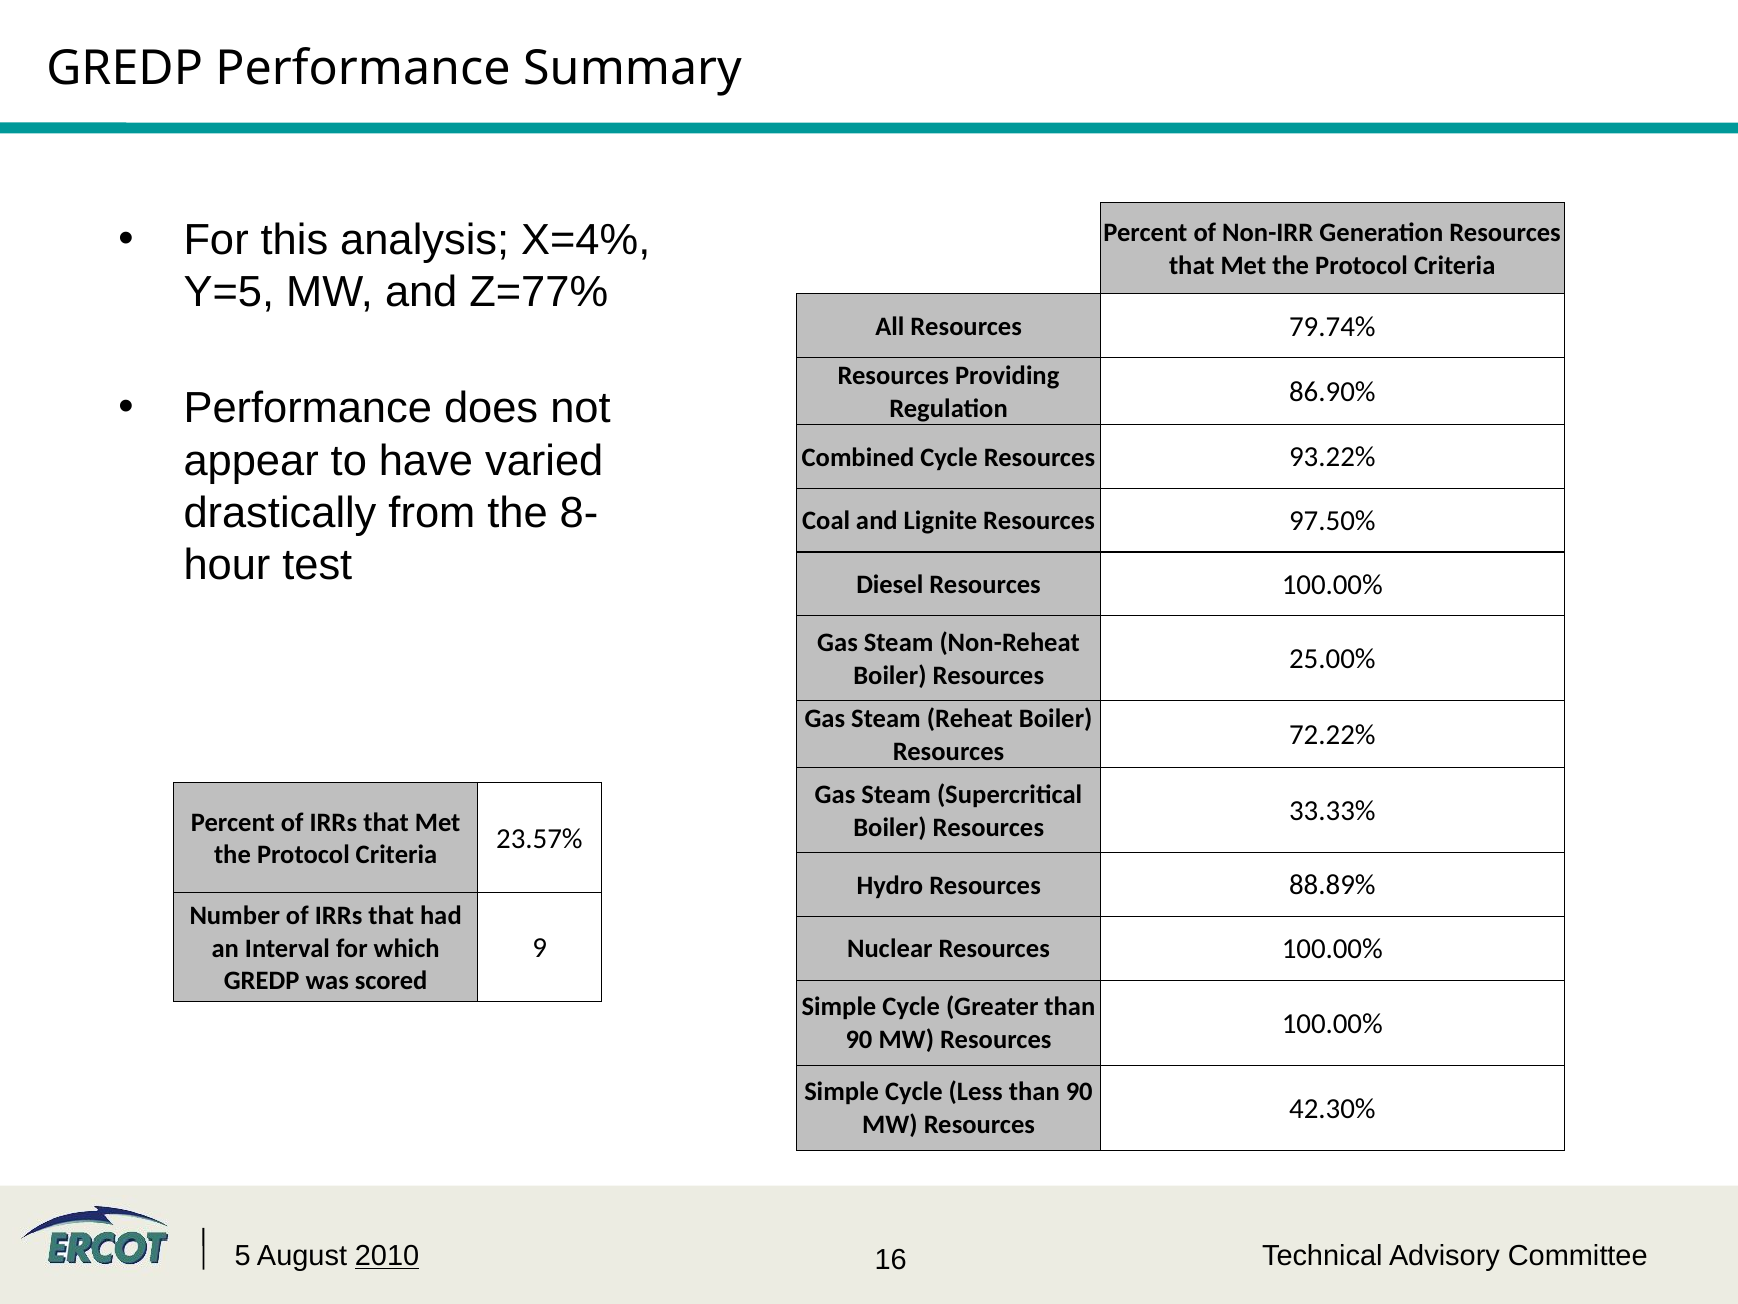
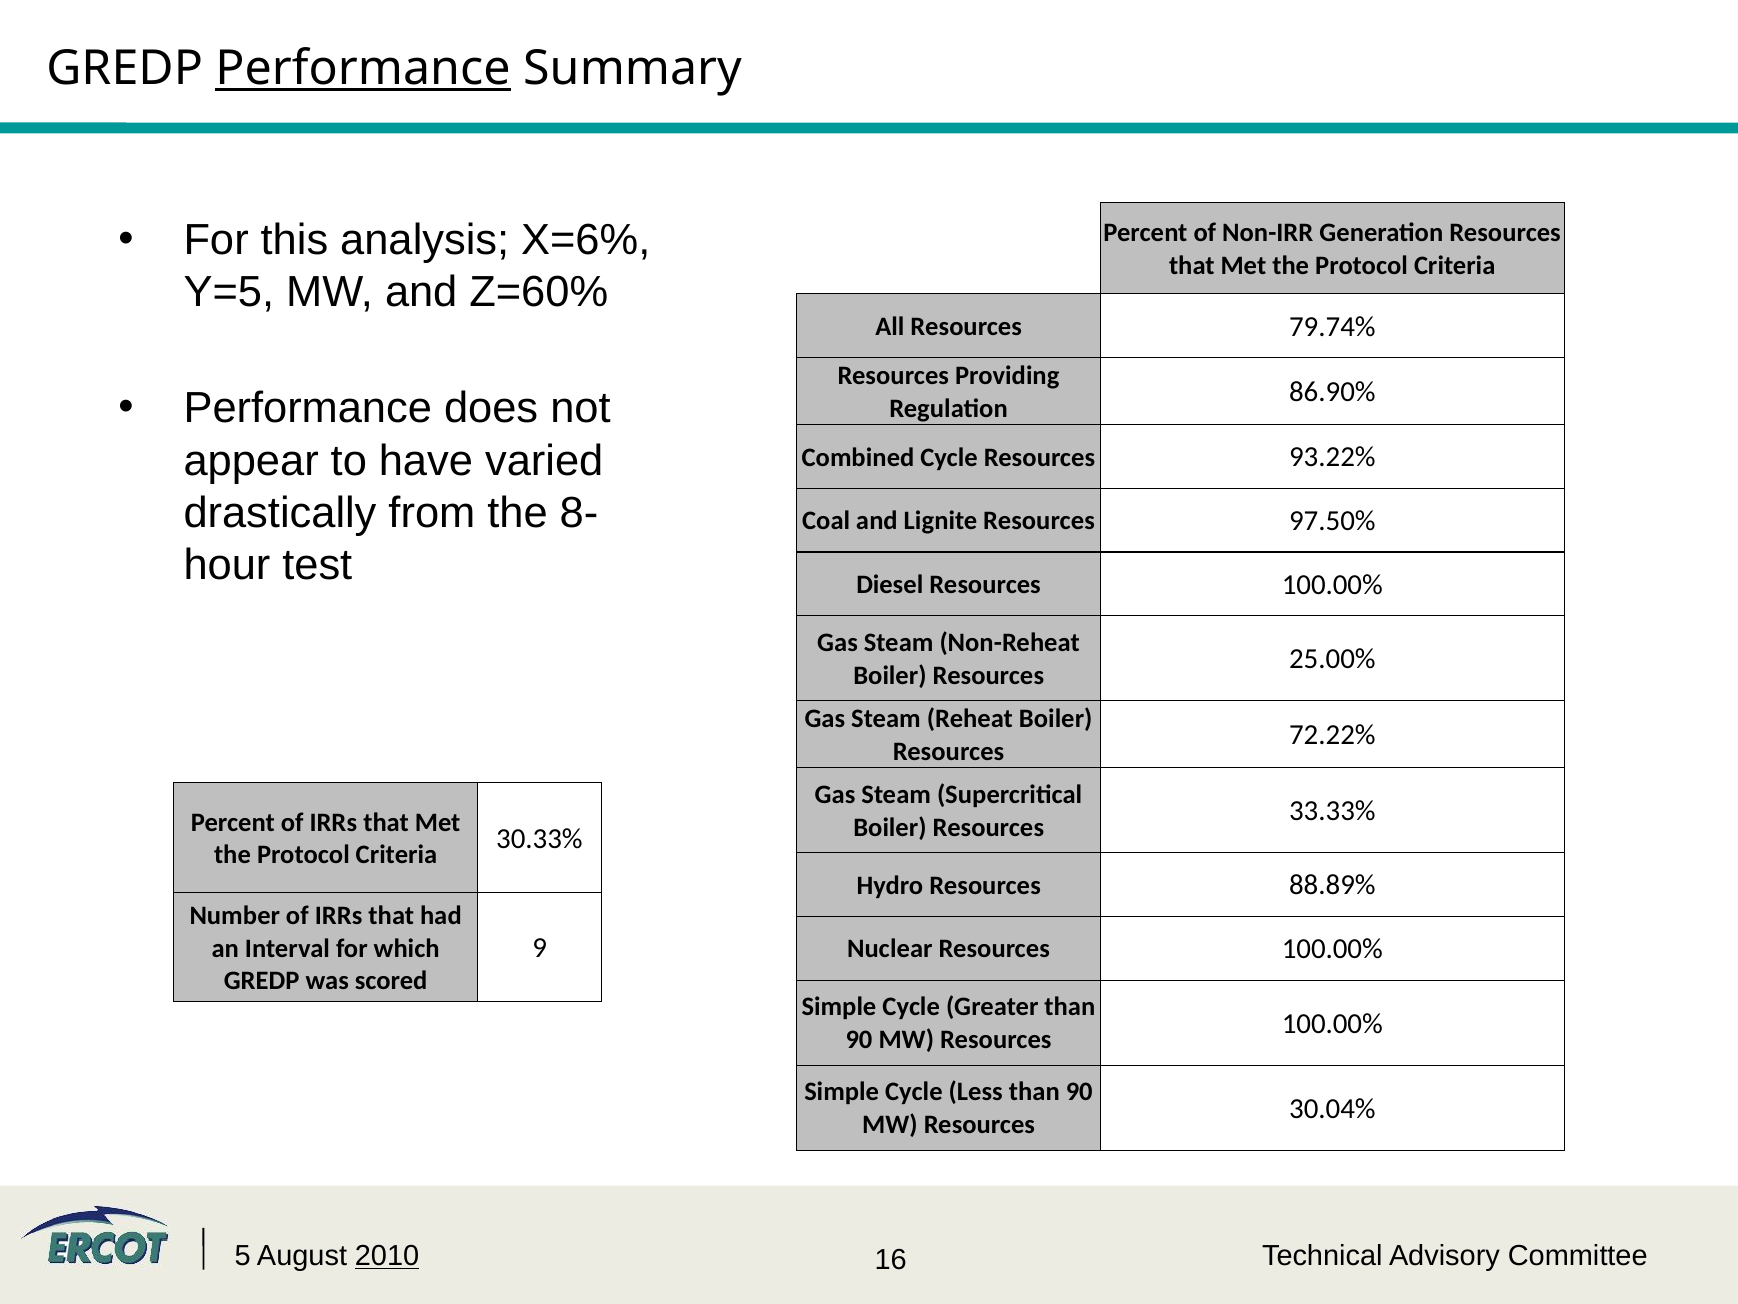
Performance at (363, 68) underline: none -> present
X=4%: X=4% -> X=6%
Z=77%: Z=77% -> Z=60%
23.57%: 23.57% -> 30.33%
42.30%: 42.30% -> 30.04%
